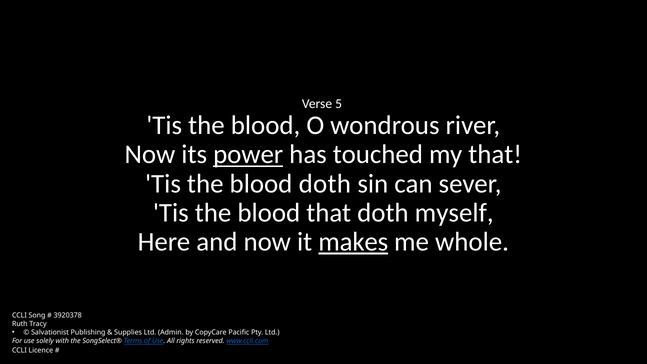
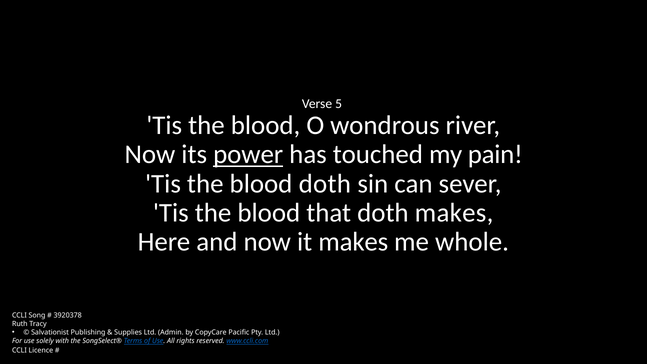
my that: that -> pain
doth myself: myself -> makes
makes at (353, 242) underline: present -> none
